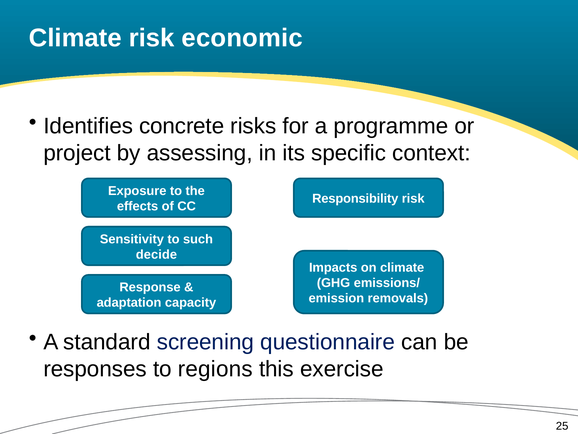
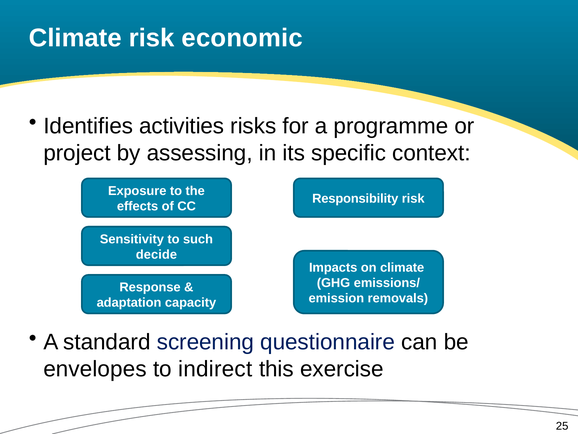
concrete: concrete -> activities
responses: responses -> envelopes
regions: regions -> indirect
